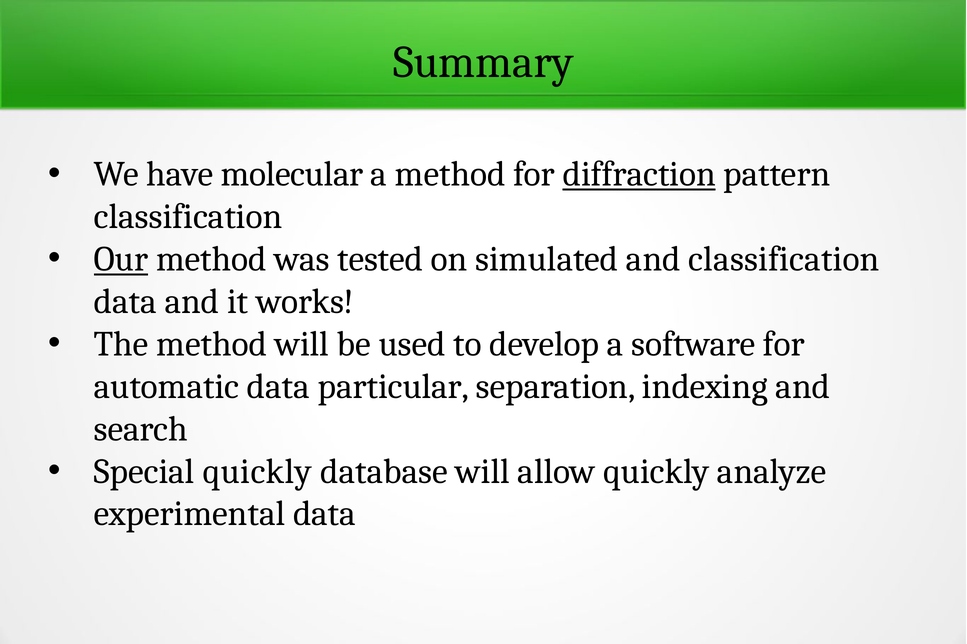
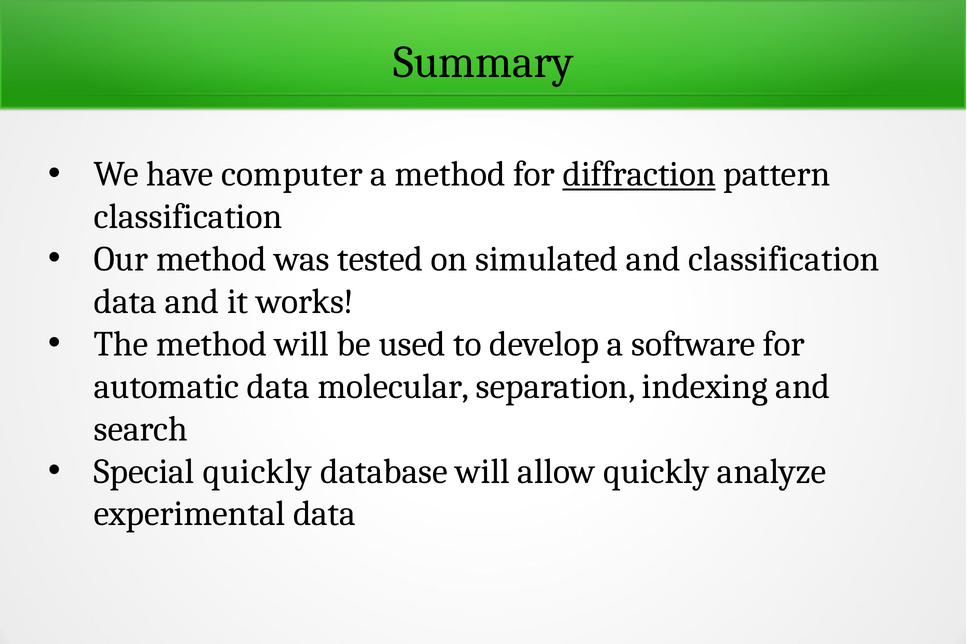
molecular: molecular -> computer
Our underline: present -> none
particular: particular -> molecular
